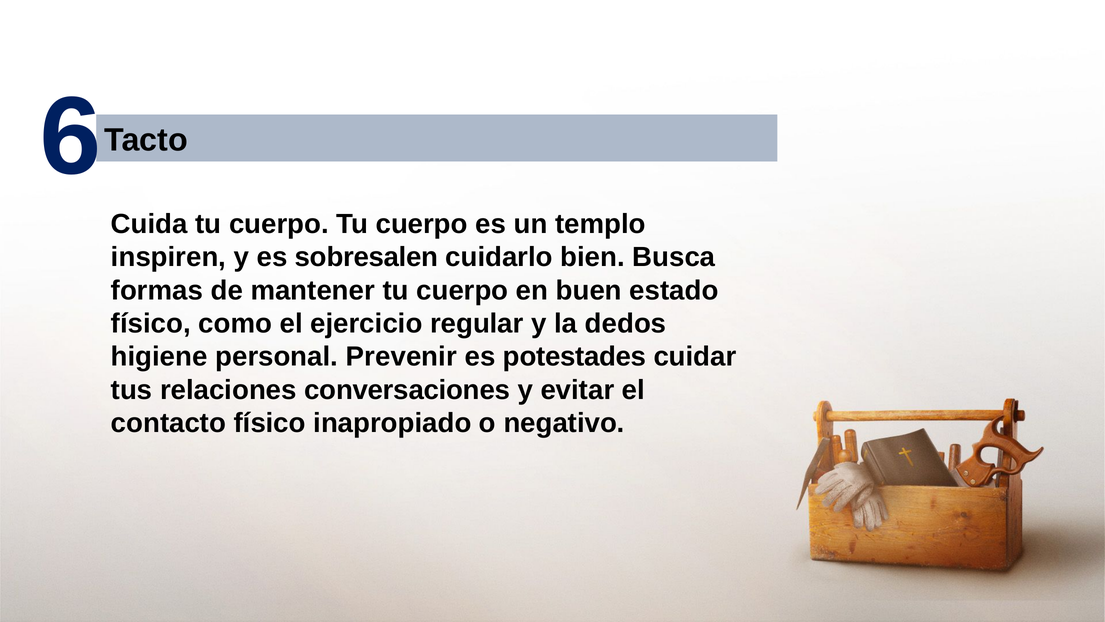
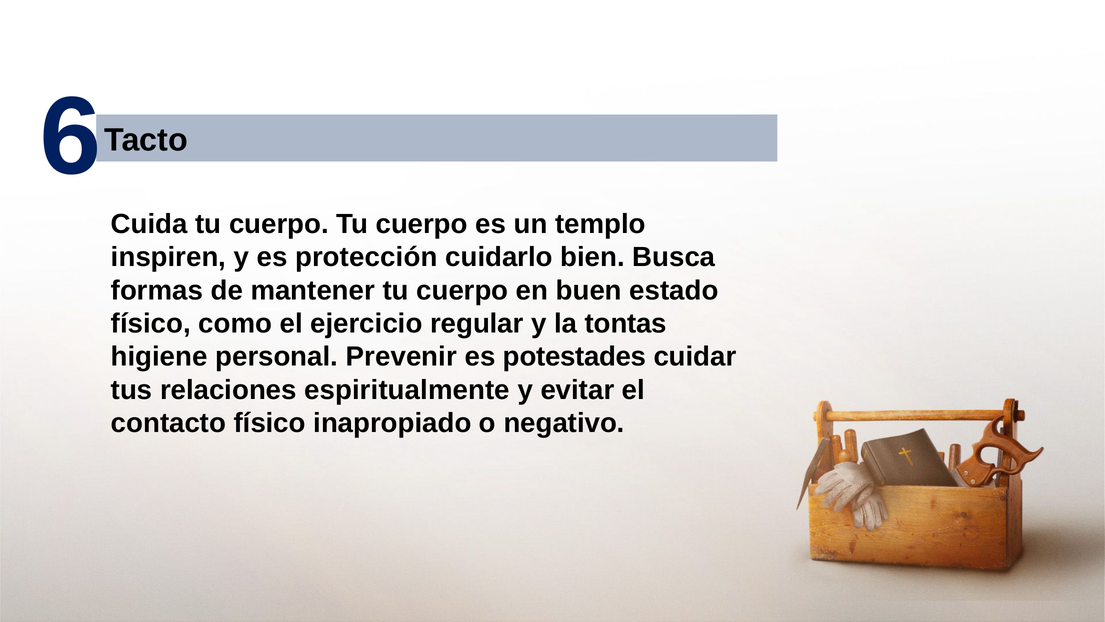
sobresalen: sobresalen -> protección
dedos: dedos -> tontas
conversaciones: conversaciones -> espiritualmente
